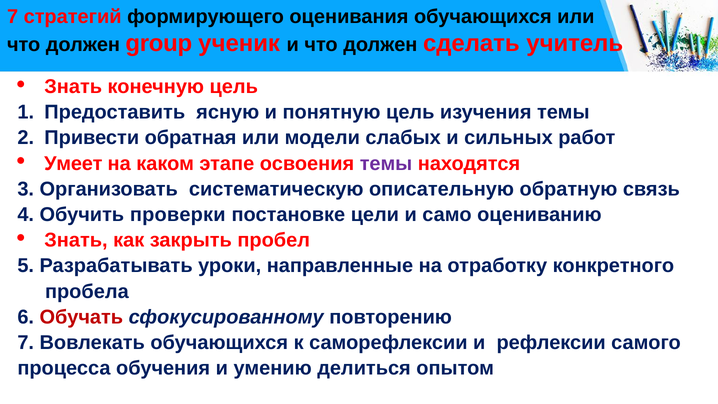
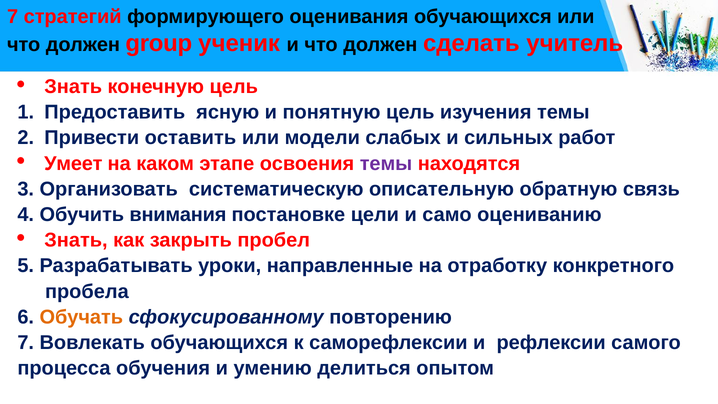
обратная: обратная -> оставить
проверки: проверки -> внимания
Обучать colour: red -> orange
